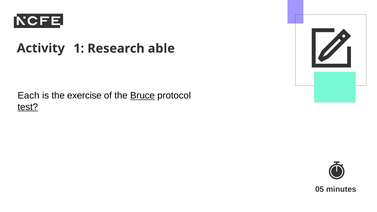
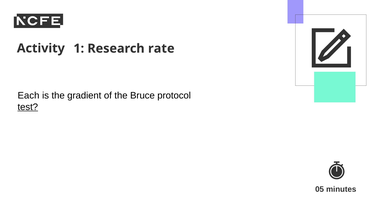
able: able -> rate
exercise: exercise -> gradient
Bruce underline: present -> none
